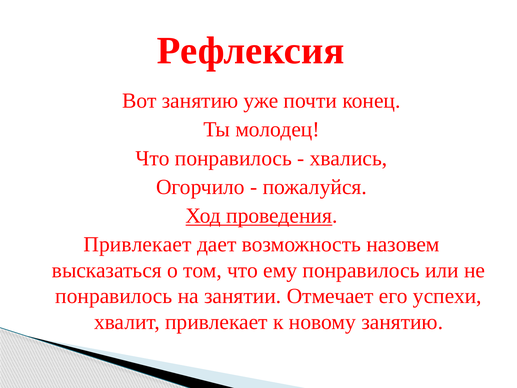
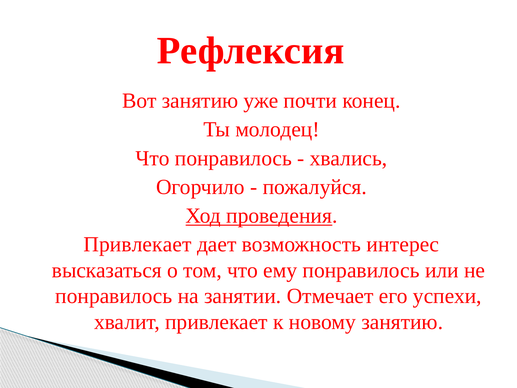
назовем: назовем -> интерес
